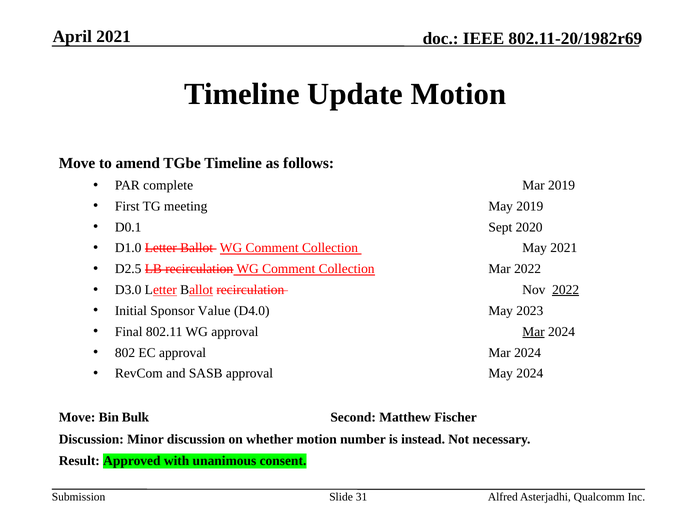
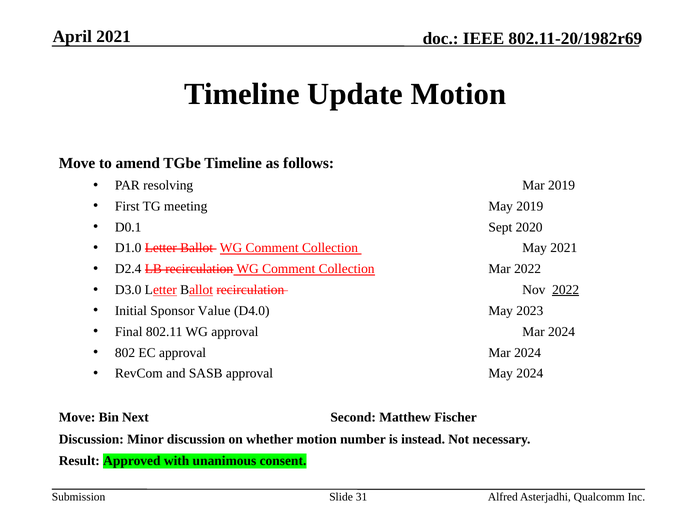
complete: complete -> resolving
D2.5: D2.5 -> D2.4
Mar at (534, 332) underline: present -> none
Bulk: Bulk -> Next
